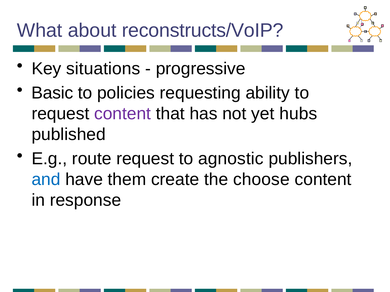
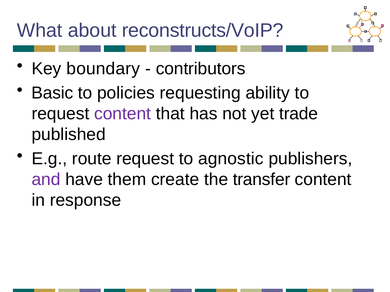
situations: situations -> boundary
progressive: progressive -> contributors
hubs: hubs -> trade
and colour: blue -> purple
choose: choose -> transfer
